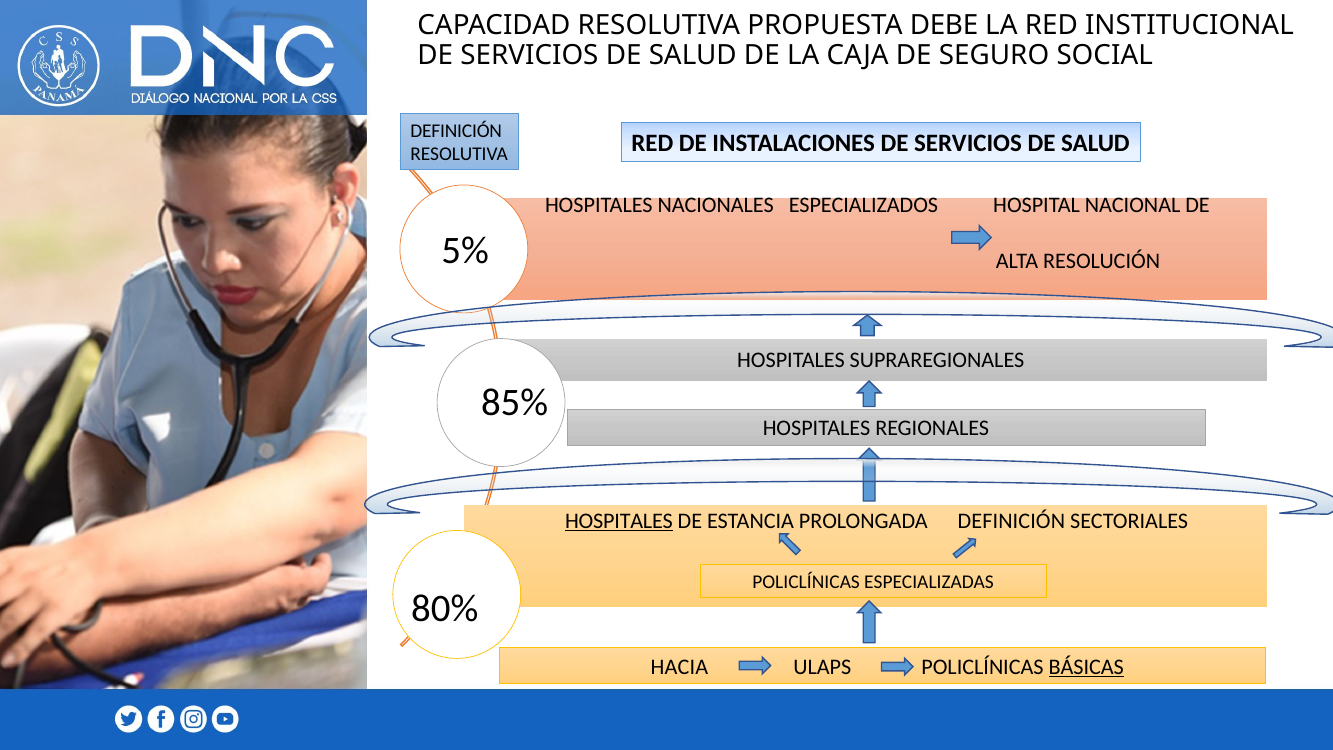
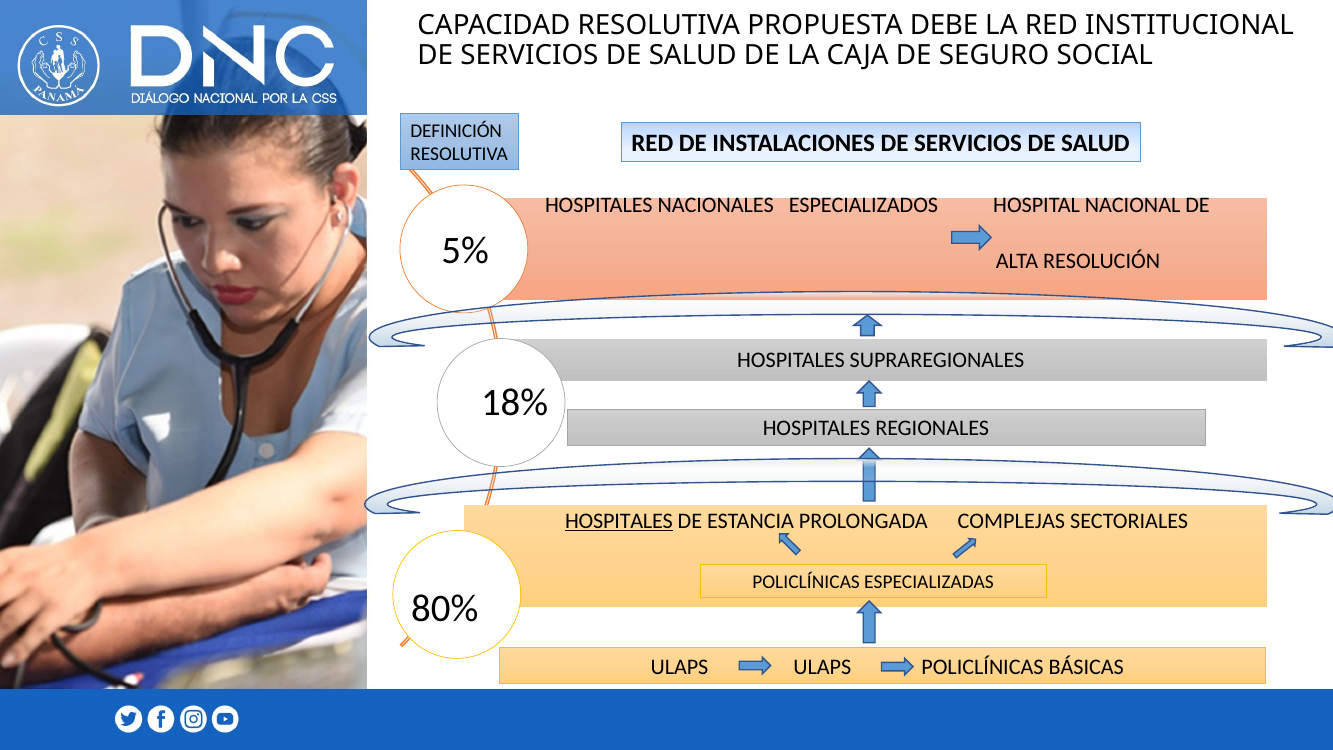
85%: 85% -> 18%
DEFINICIÓN at (1011, 521): DEFINICIÓN -> COMPLEJAS
HACIA at (679, 667): HACIA -> ULAPS
BÁSICAS underline: present -> none
